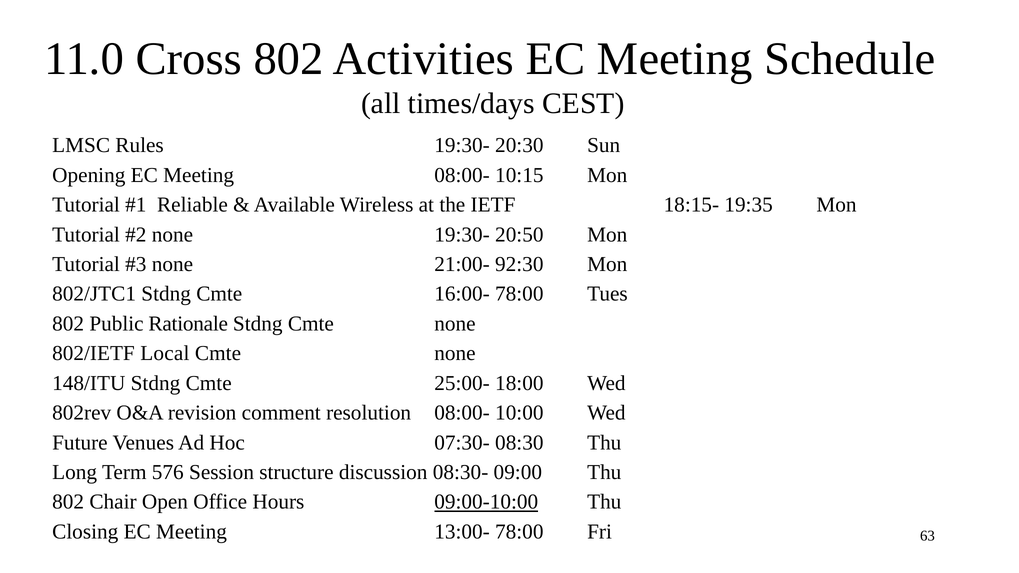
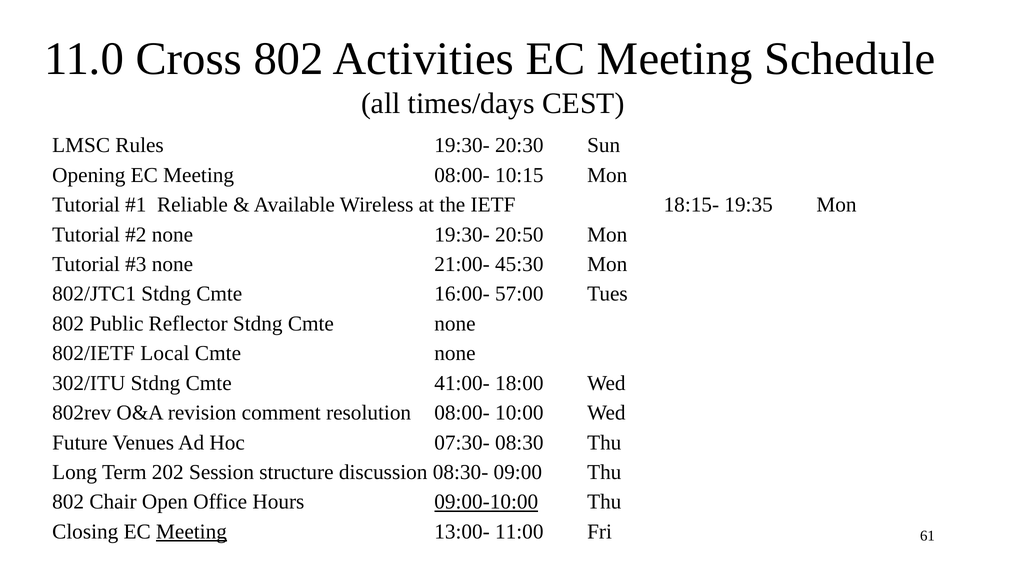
92:30: 92:30 -> 45:30
16:00- 78:00: 78:00 -> 57:00
Rationale: Rationale -> Reflector
148/ITU: 148/ITU -> 302/ITU
25:00-: 25:00- -> 41:00-
576: 576 -> 202
Meeting at (191, 532) underline: none -> present
13:00- 78:00: 78:00 -> 11:00
63: 63 -> 61
